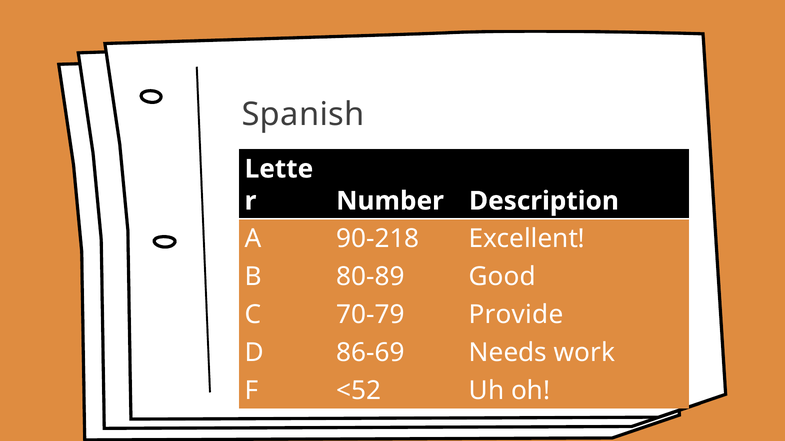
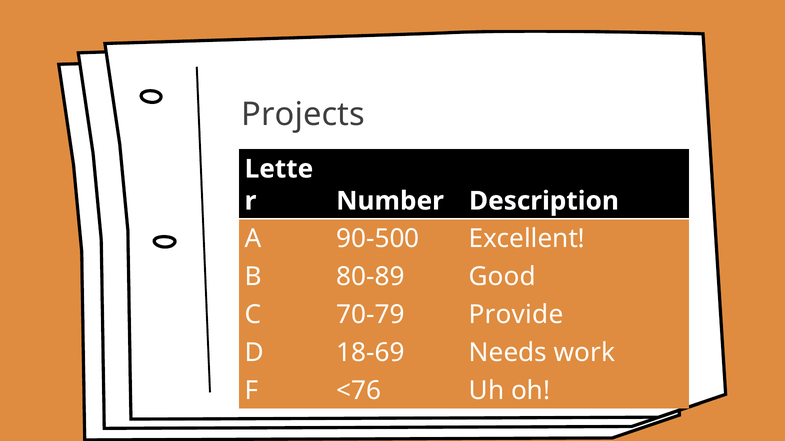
Spanish: Spanish -> Projects
90-218: 90-218 -> 90-500
86-69: 86-69 -> 18-69
<52: <52 -> <76
